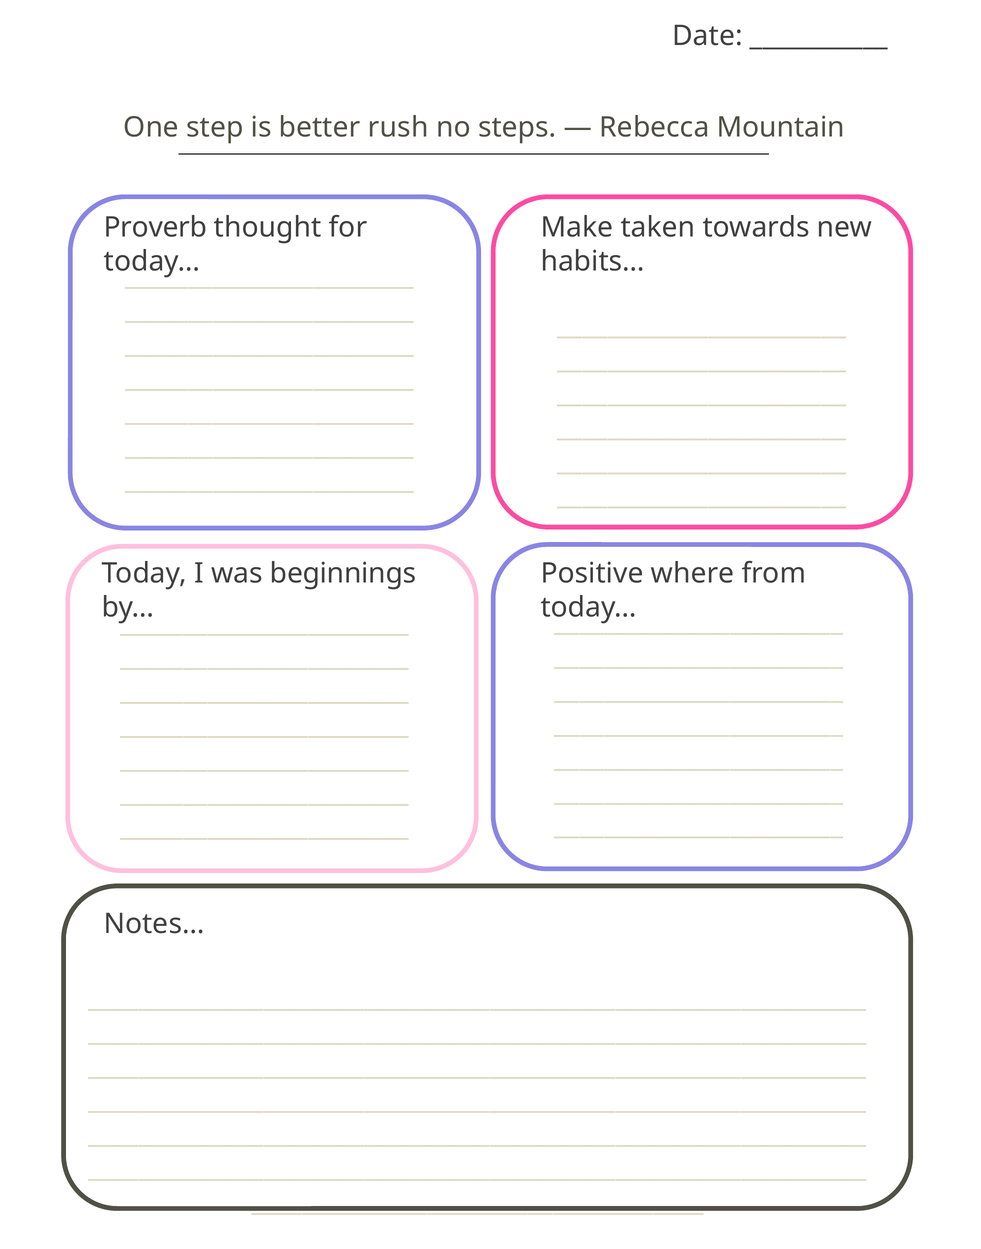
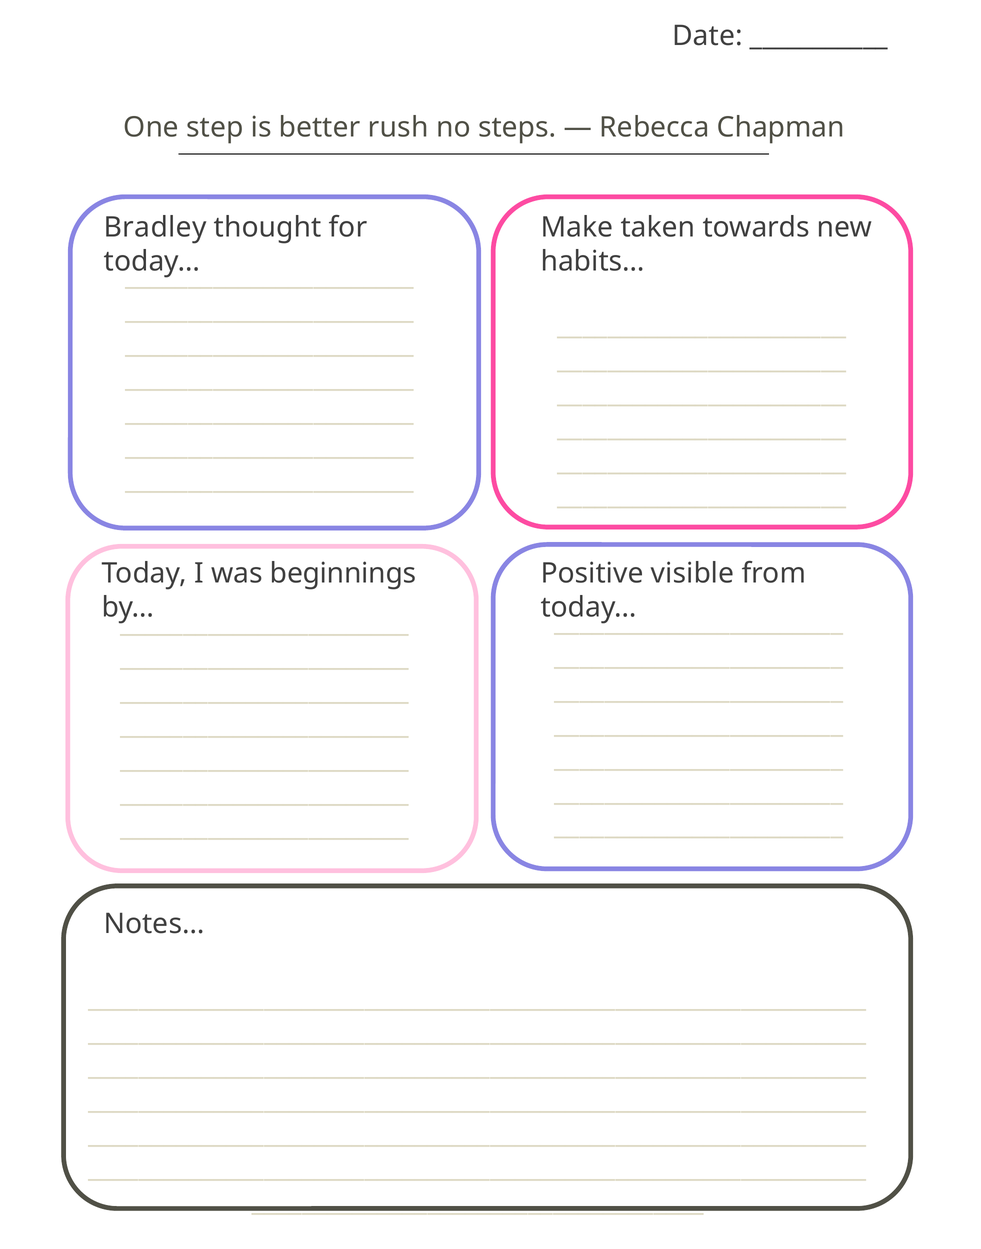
Mountain: Mountain -> Chapman
Proverb: Proverb -> Bradley
where: where -> visible
